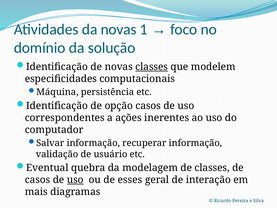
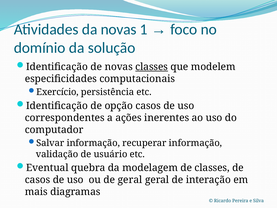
Máquina: Máquina -> Exercício
uso at (75, 180) underline: present -> none
de esses: esses -> geral
